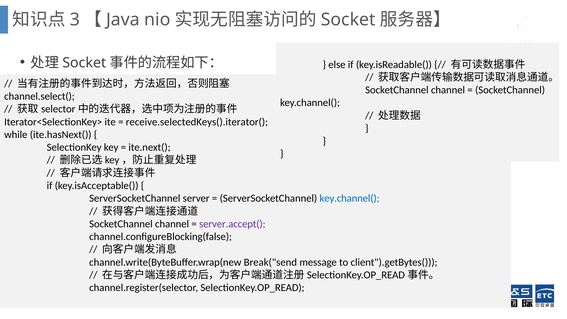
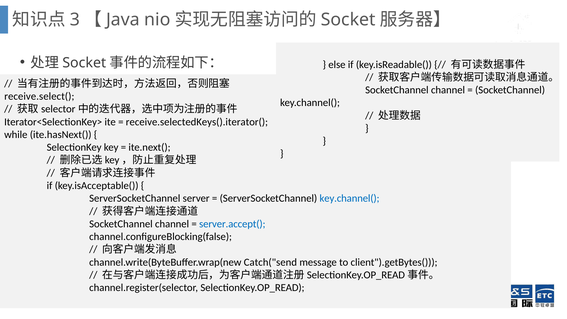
channel.select(: channel.select( -> receive.select(
server.accept( colour: purple -> blue
Break("send: Break("send -> Catch("send
